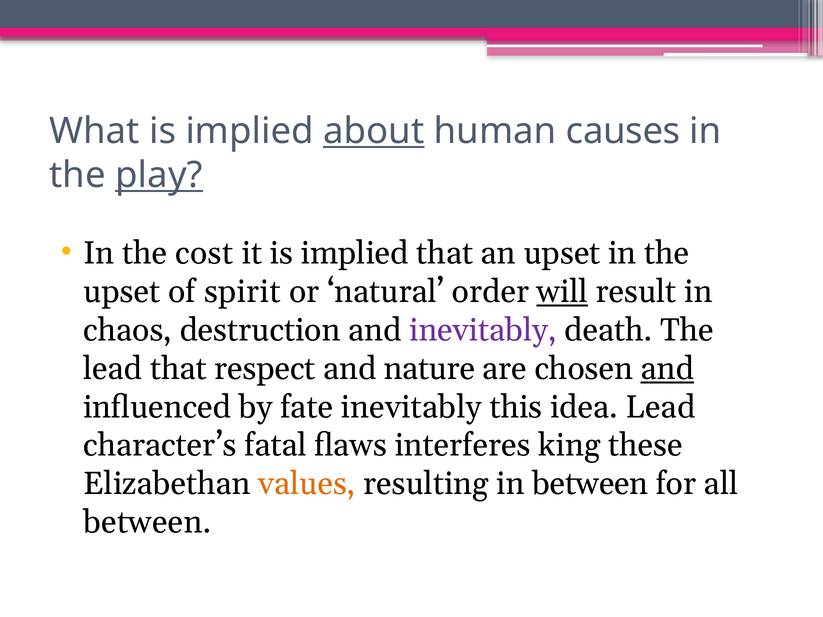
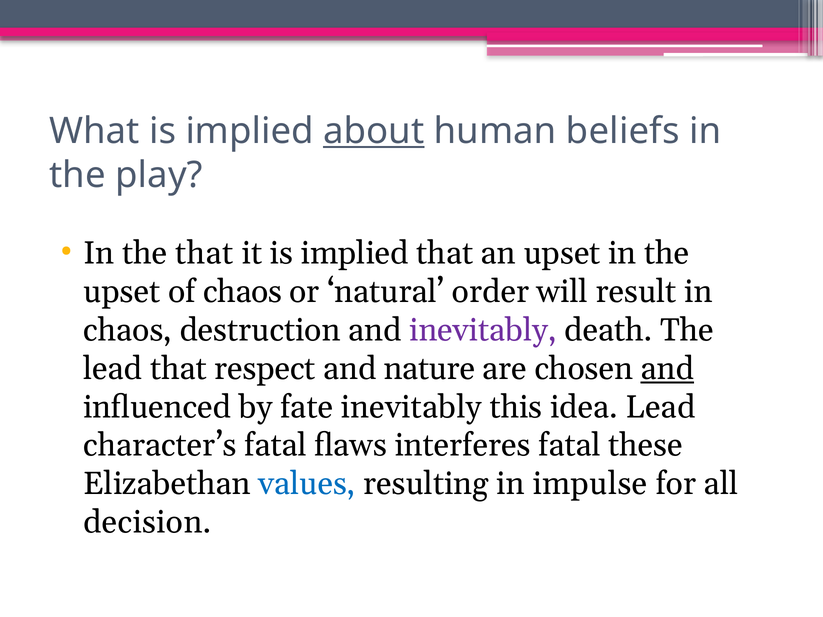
causes: causes -> beliefs
play underline: present -> none
the cost: cost -> that
of spirit: spirit -> chaos
will underline: present -> none
interferes king: king -> fatal
values colour: orange -> blue
in between: between -> impulse
between at (147, 522): between -> decision
